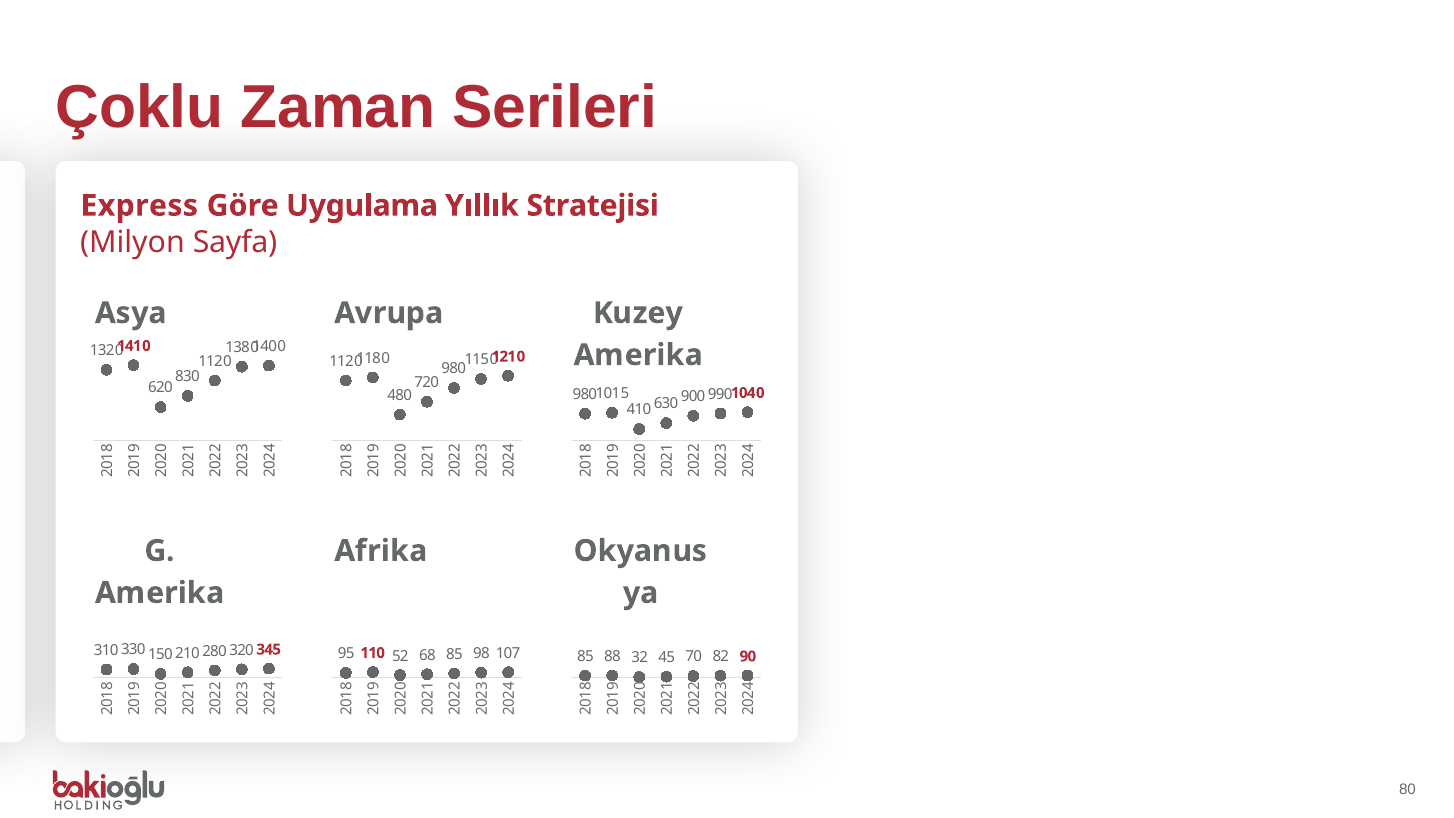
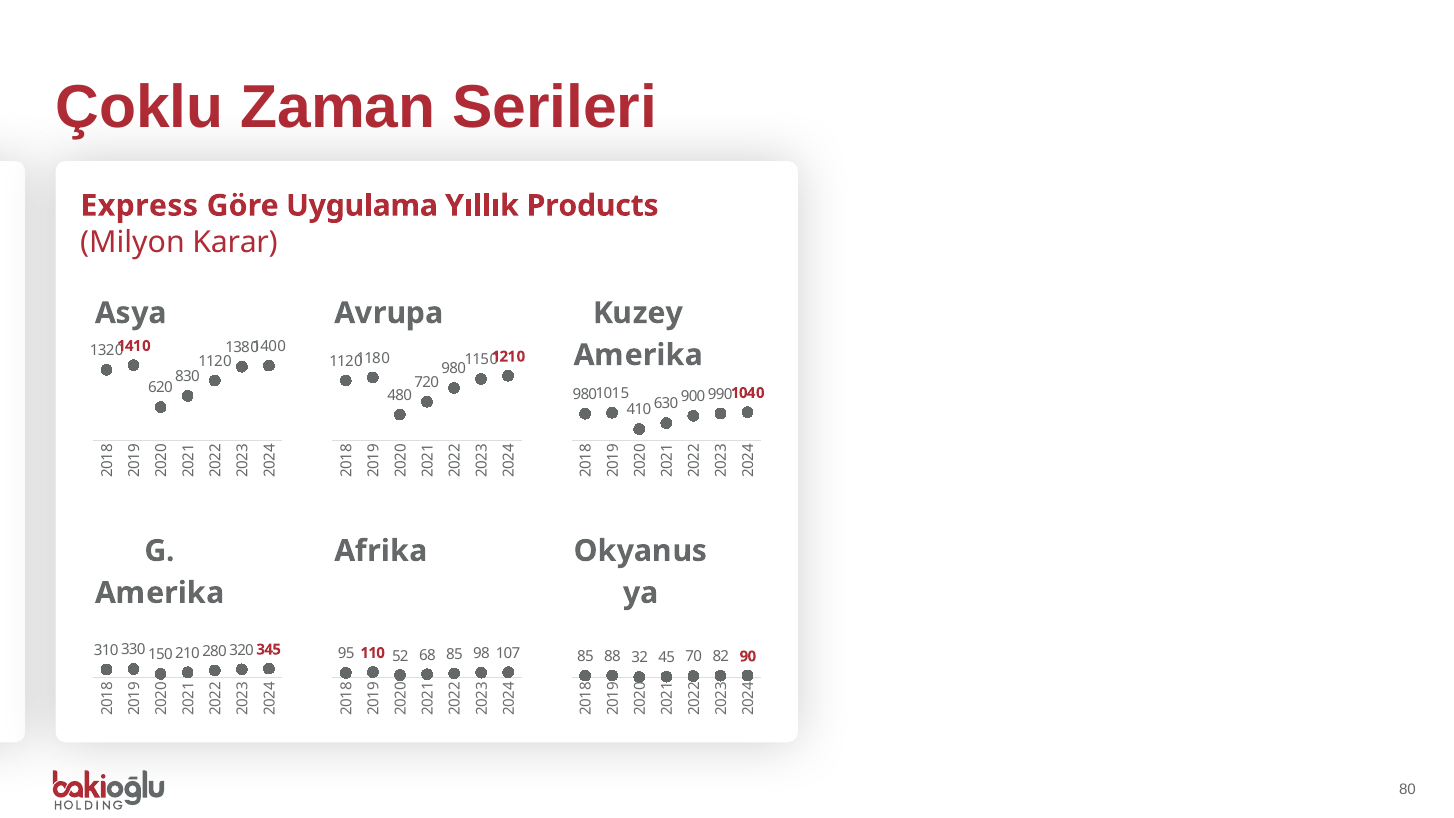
Stratejisi: Stratejisi -> Products
Sayfa: Sayfa -> Karar
